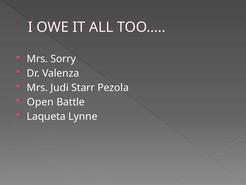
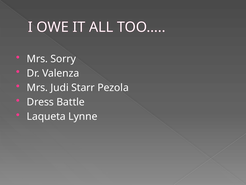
Open: Open -> Dress
